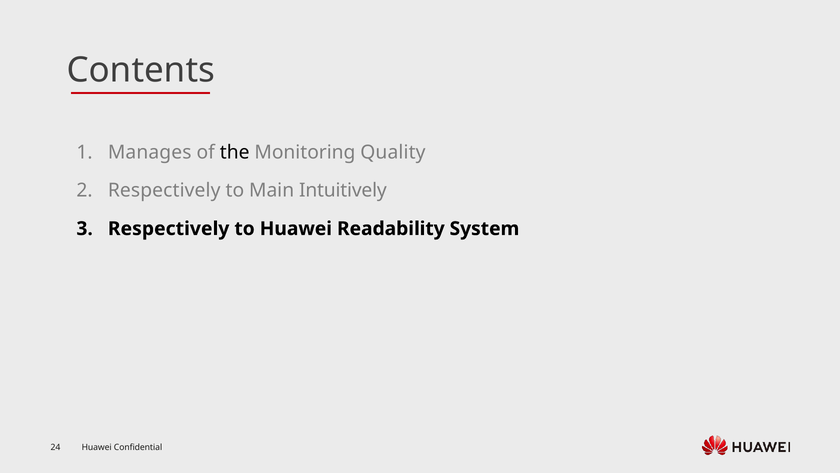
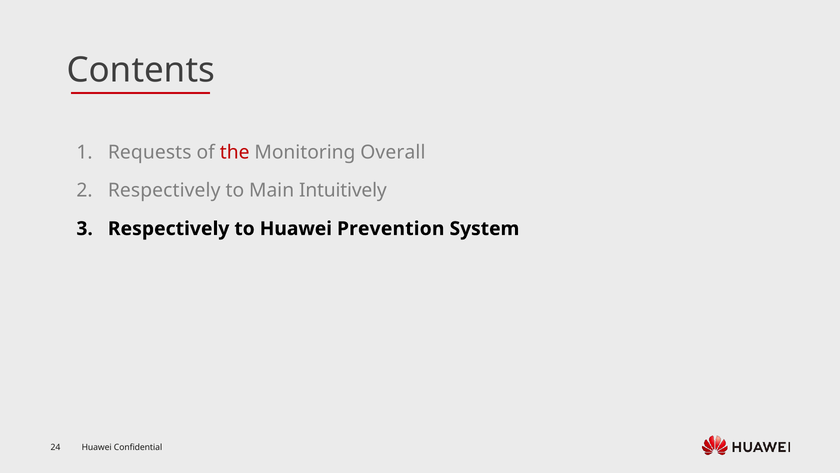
Manages: Manages -> Requests
the colour: black -> red
Quality: Quality -> Overall
Readability: Readability -> Prevention
